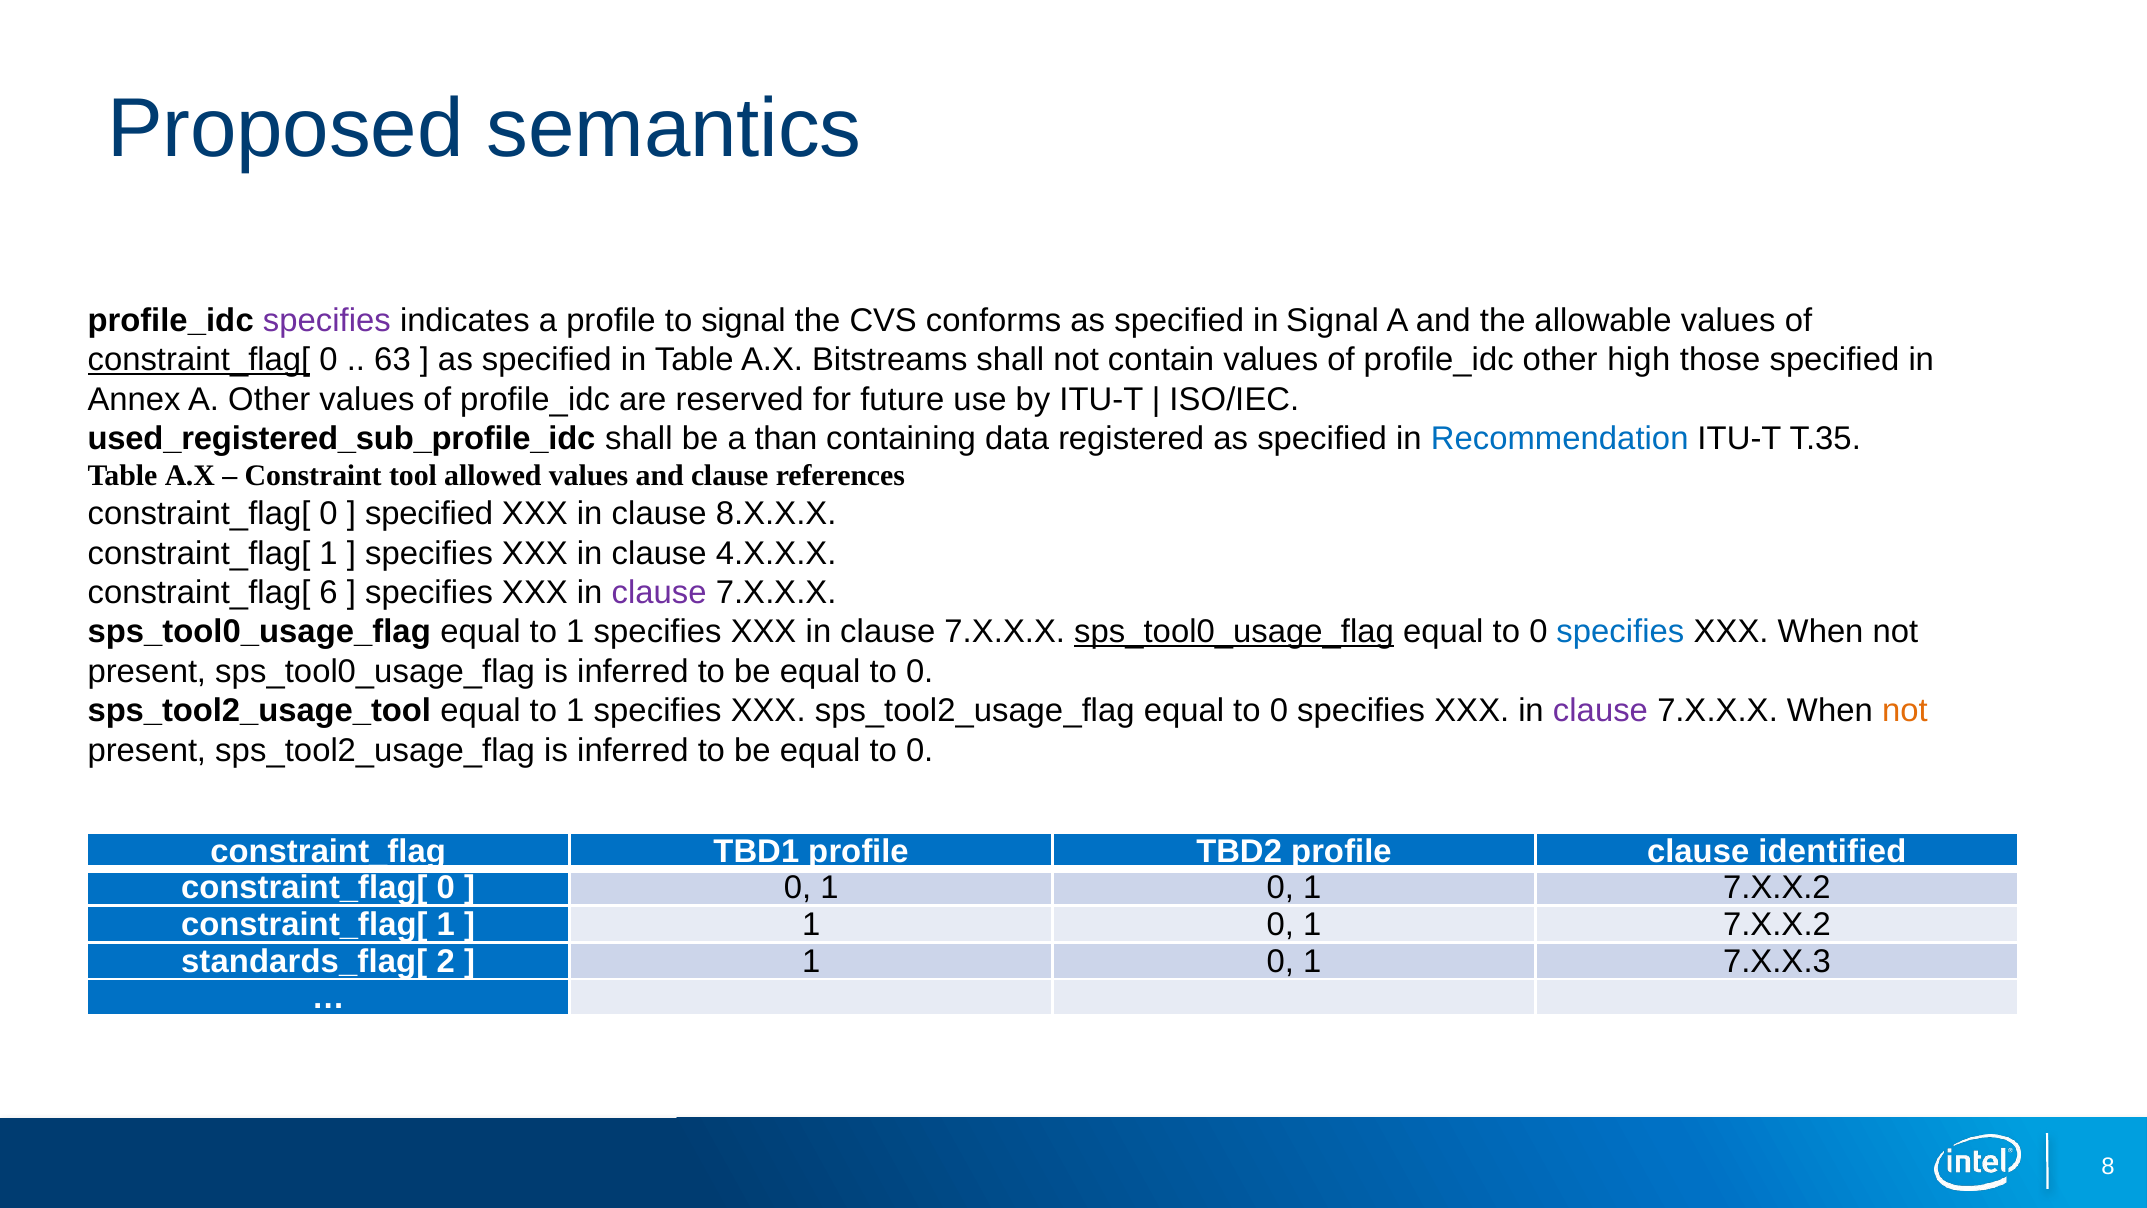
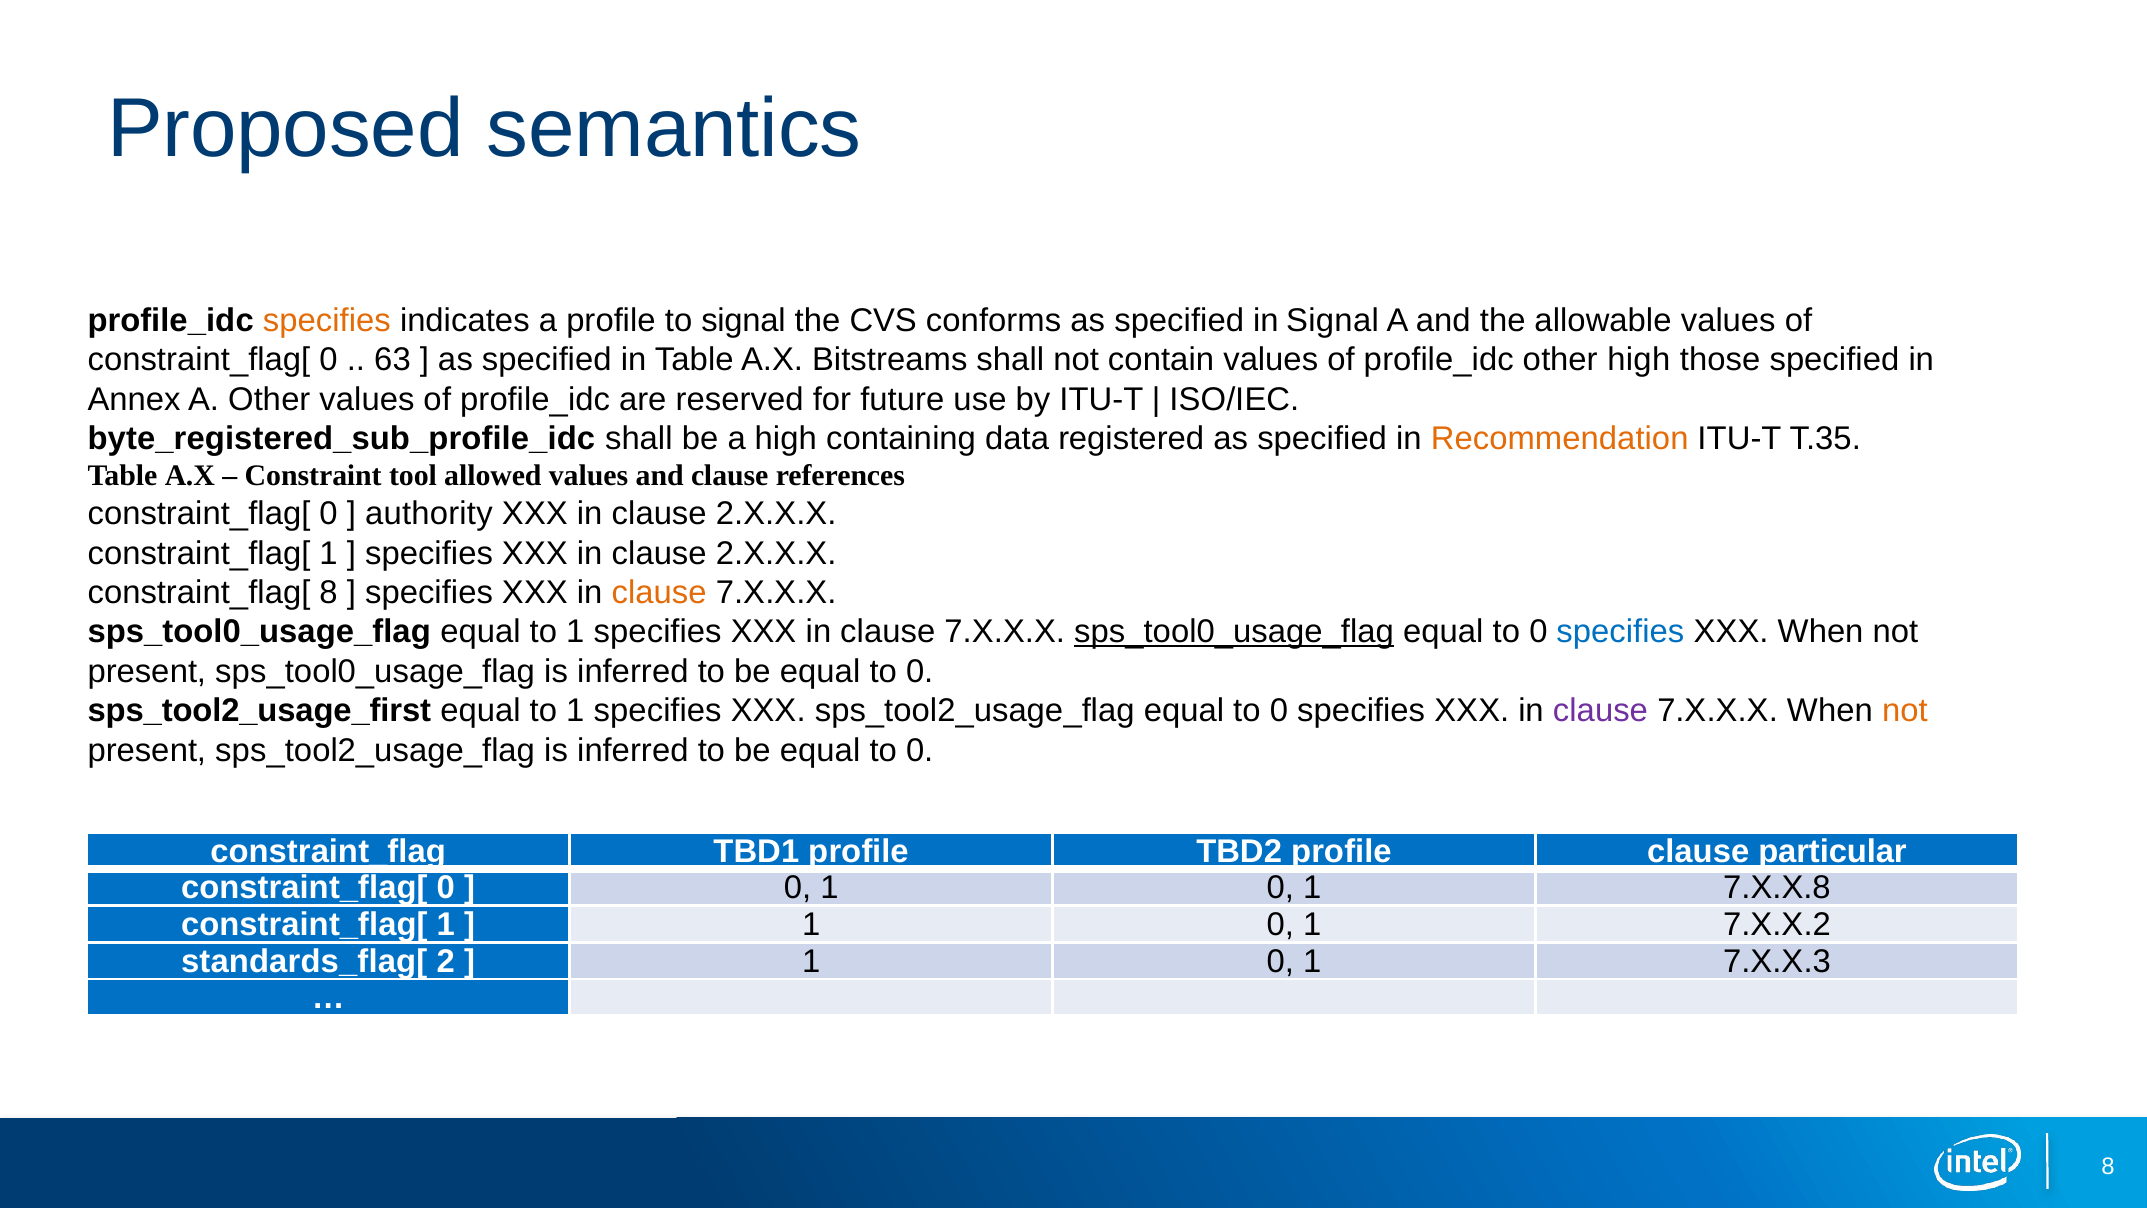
specifies at (327, 320) colour: purple -> orange
constraint_flag[ at (199, 360) underline: present -> none
used_registered_sub_profile_idc: used_registered_sub_profile_idc -> byte_registered_sub_profile_idc
a than: than -> high
Recommendation colour: blue -> orange
specified at (429, 514): specified -> authority
8.X.X.X at (776, 514): 8.X.X.X -> 2.X.X.X
4.X.X.X at (776, 553): 4.X.X.X -> 2.X.X.X
constraint_flag[ 6: 6 -> 8
clause at (659, 593) colour: purple -> orange
sps_tool2_usage_tool: sps_tool2_usage_tool -> sps_tool2_usage_first
identified: identified -> particular
7.X.X.2 at (1777, 888): 7.X.X.2 -> 7.X.X.8
